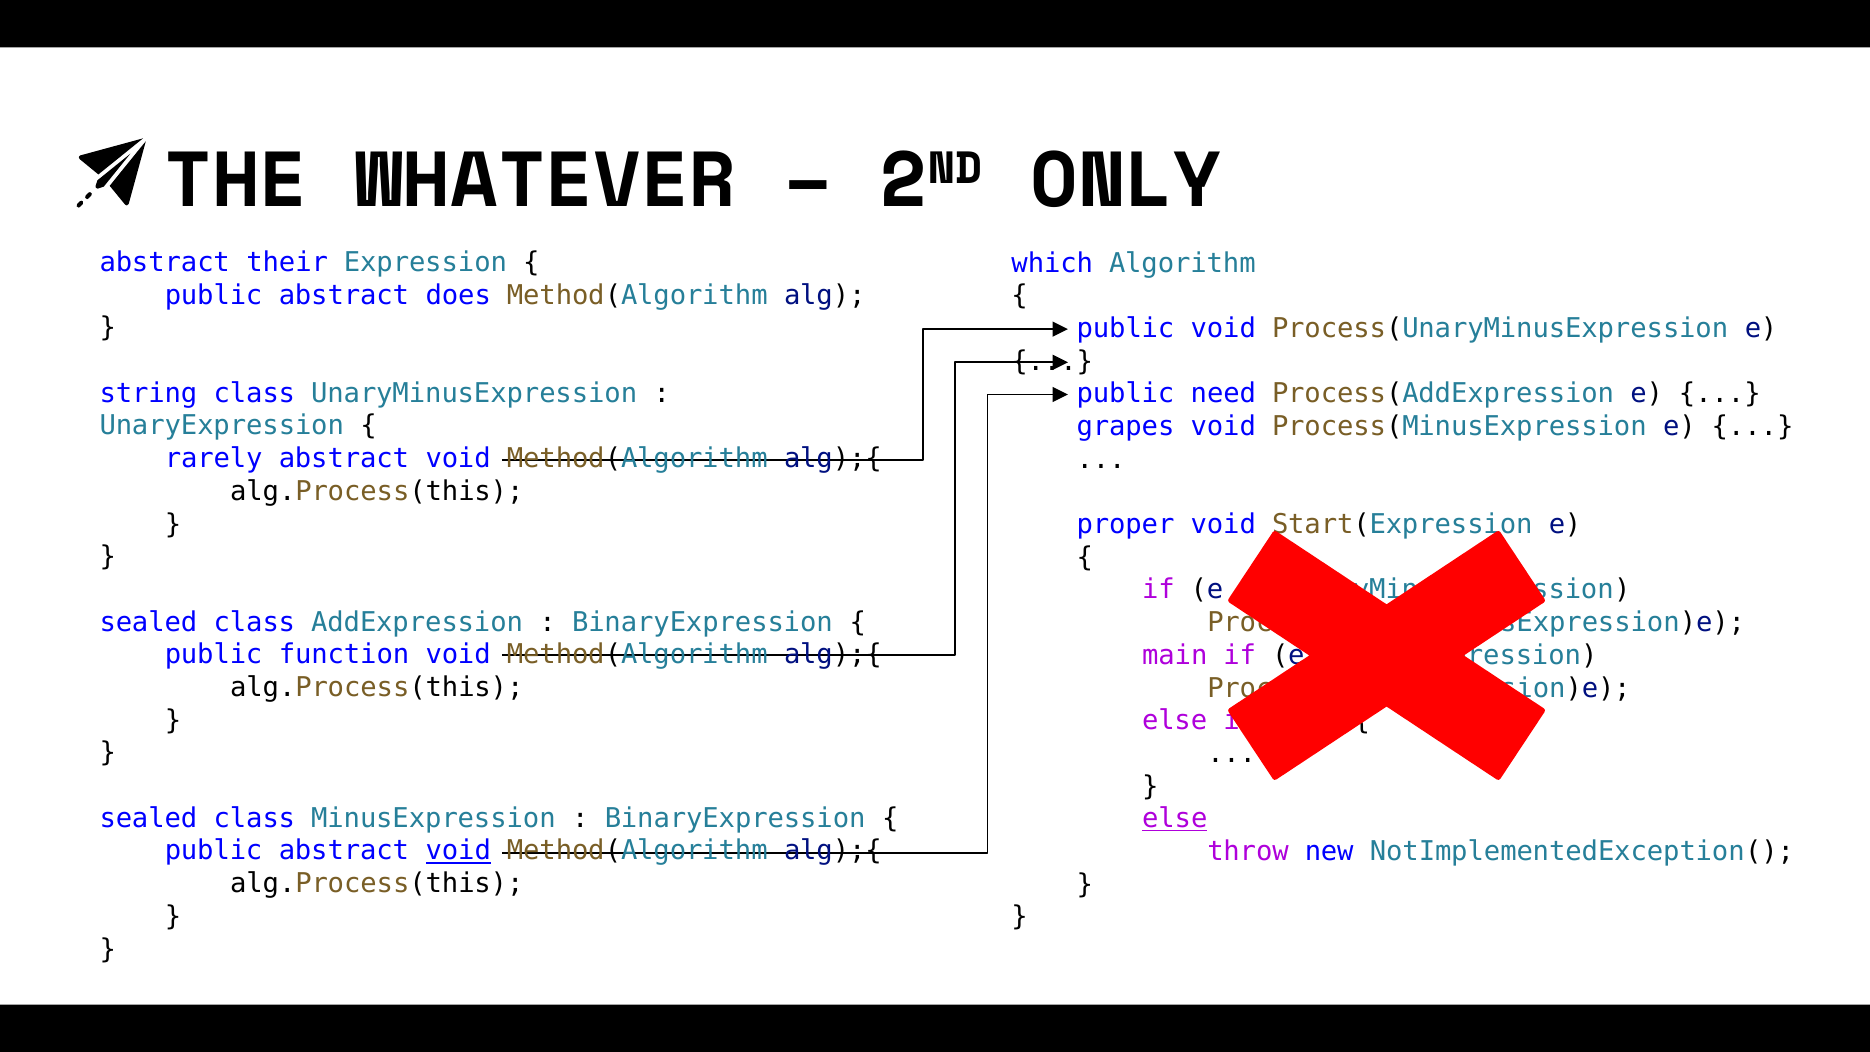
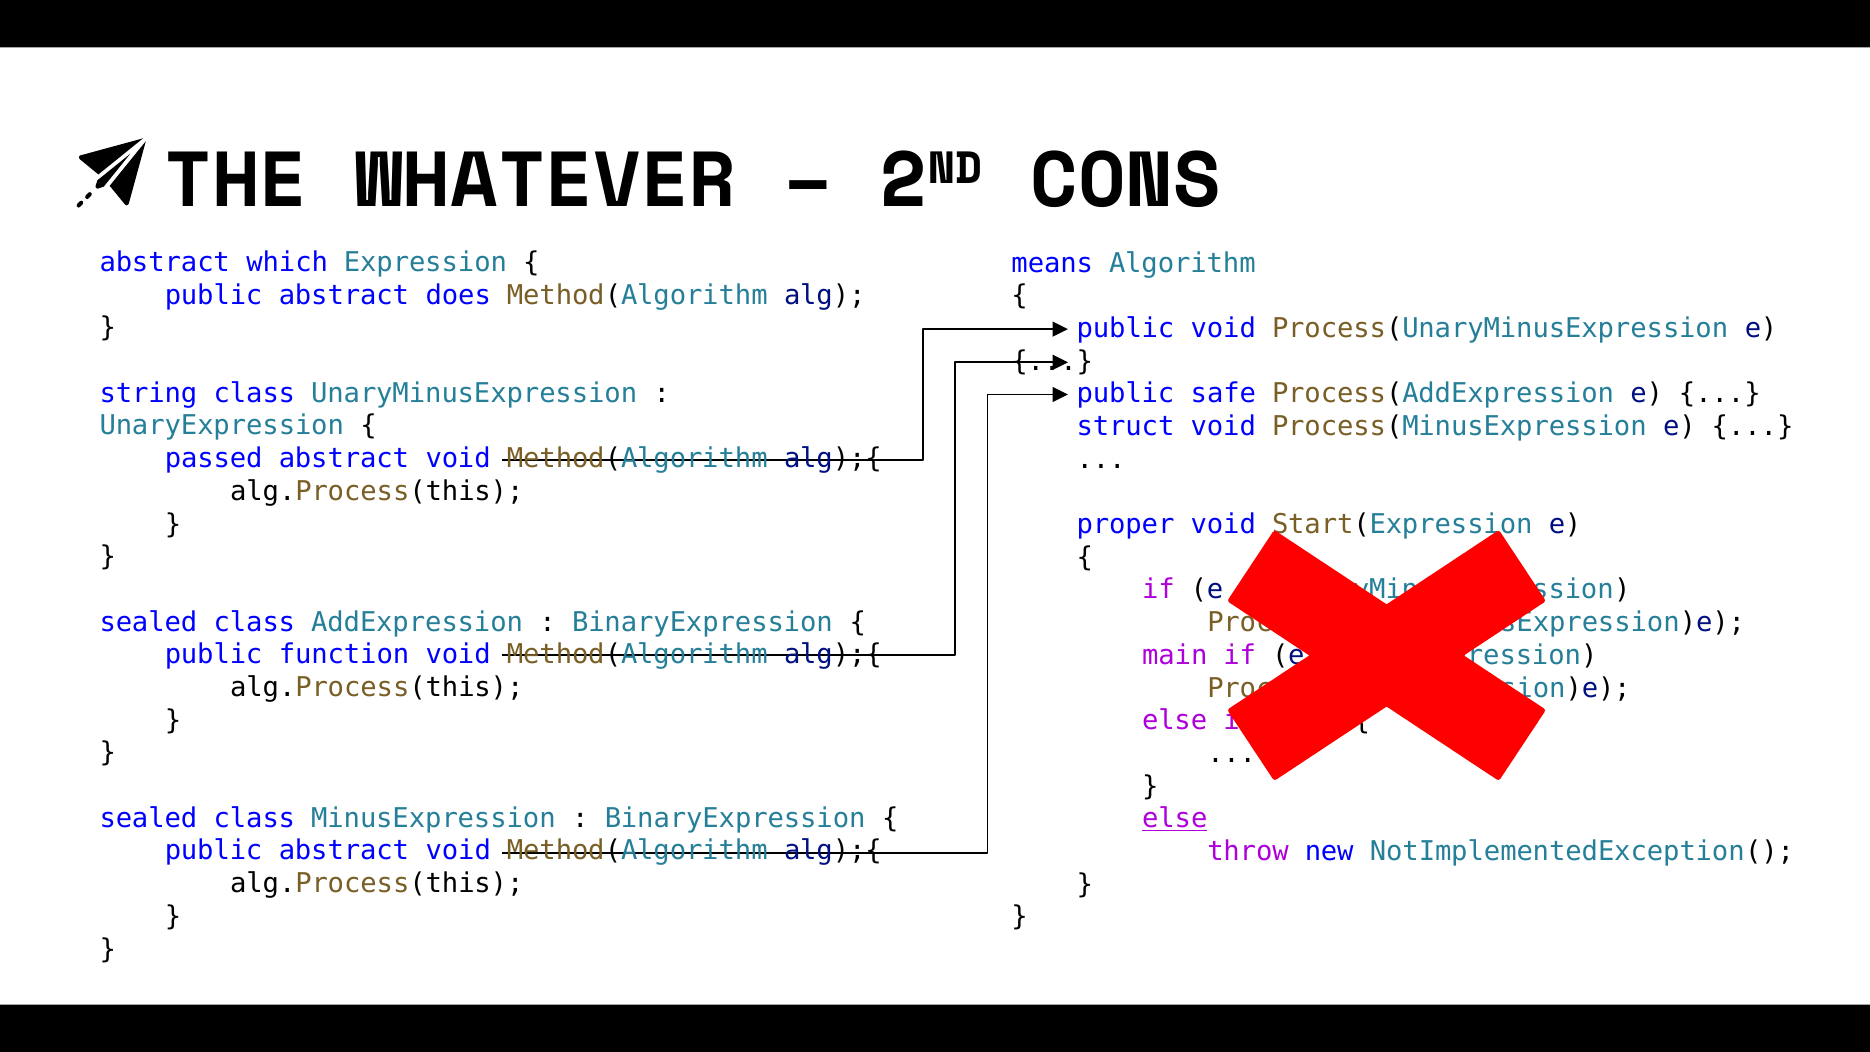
ONLY: ONLY -> CONS
their: their -> which
which: which -> means
need: need -> safe
grapes: grapes -> struct
rarely: rarely -> passed
void at (458, 851) underline: present -> none
